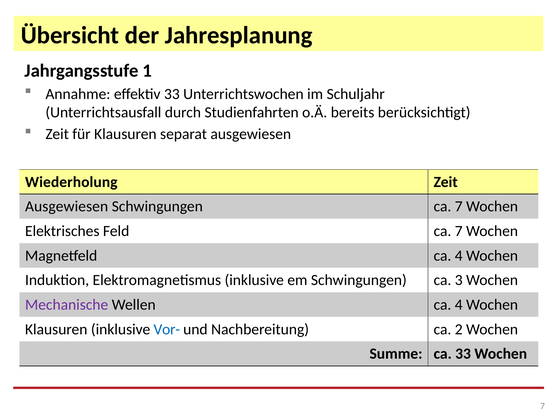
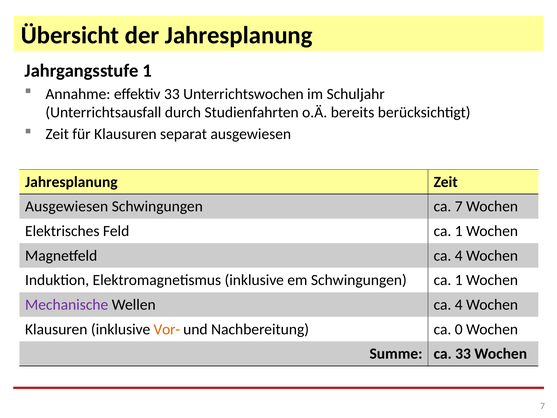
Wiederholung at (71, 182): Wiederholung -> Jahresplanung
Feld ca 7: 7 -> 1
Schwingungen ca 3: 3 -> 1
Vor- colour: blue -> orange
2: 2 -> 0
